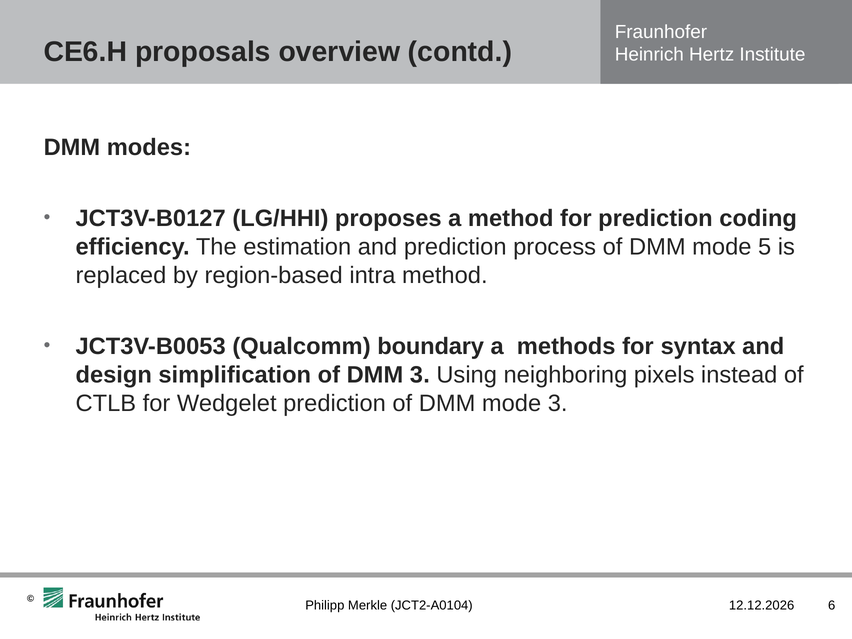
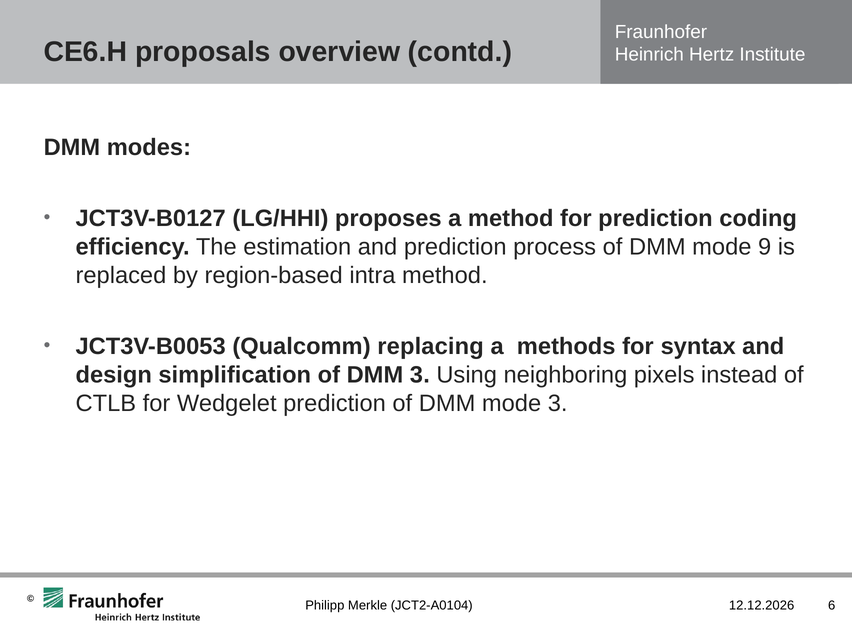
5: 5 -> 9
boundary: boundary -> replacing
